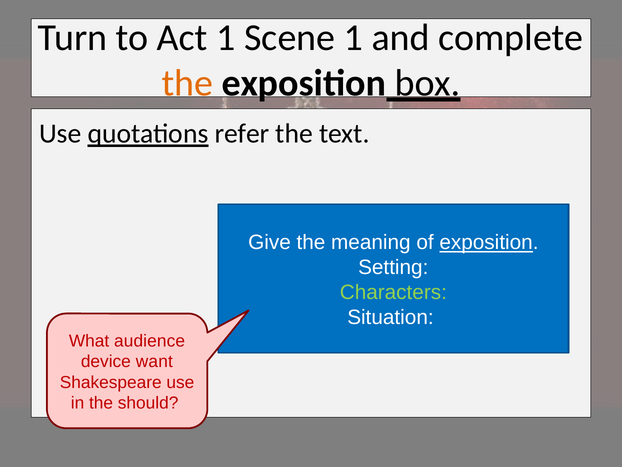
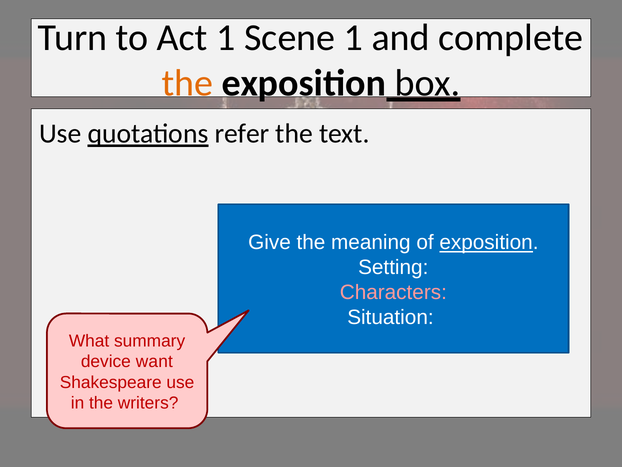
Characters colour: light green -> pink
audience: audience -> summary
should: should -> writers
